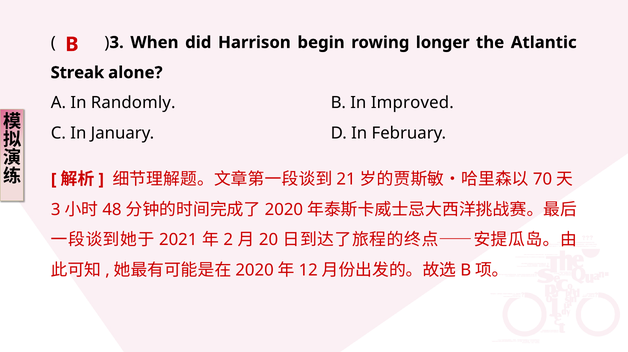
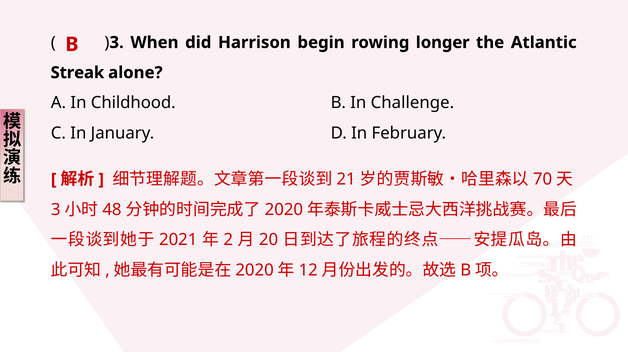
Randomly: Randomly -> Childhood
Improved: Improved -> Challenge
